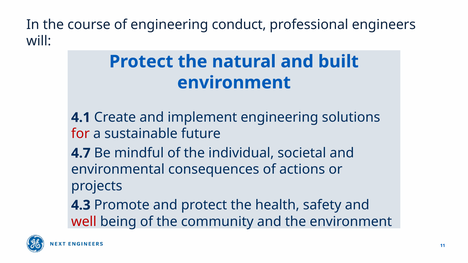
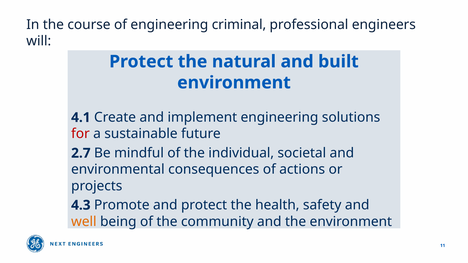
conduct: conduct -> criminal
4.7: 4.7 -> 2.7
well colour: red -> orange
